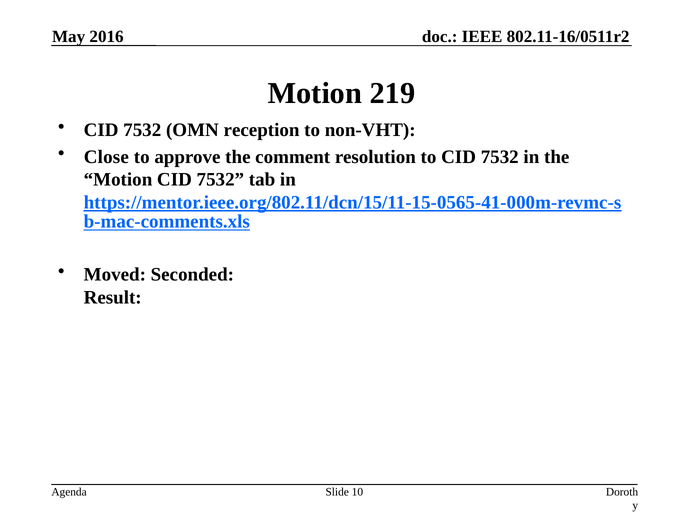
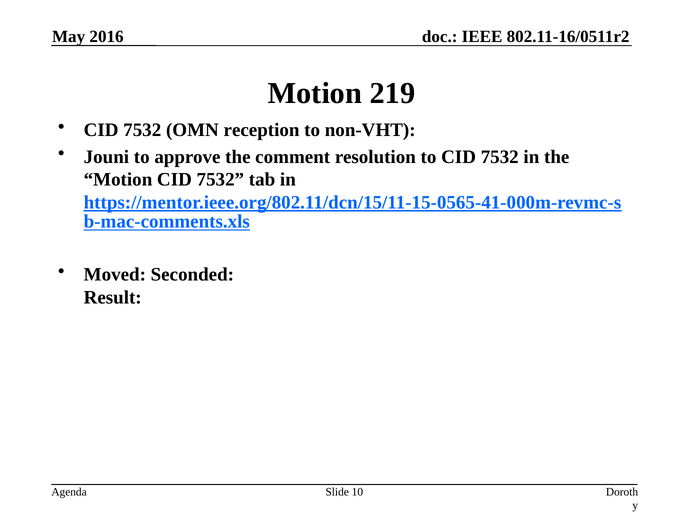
Close: Close -> Jouni
